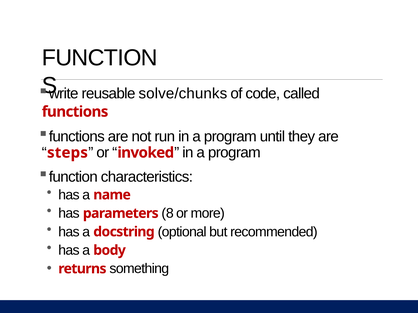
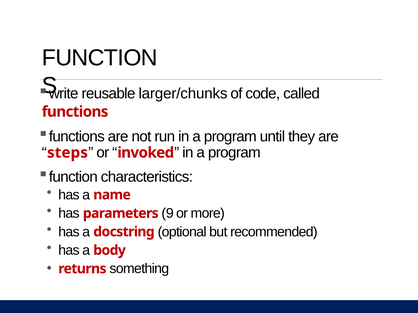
solve/chunks: solve/chunks -> larger/chunks
8: 8 -> 9
